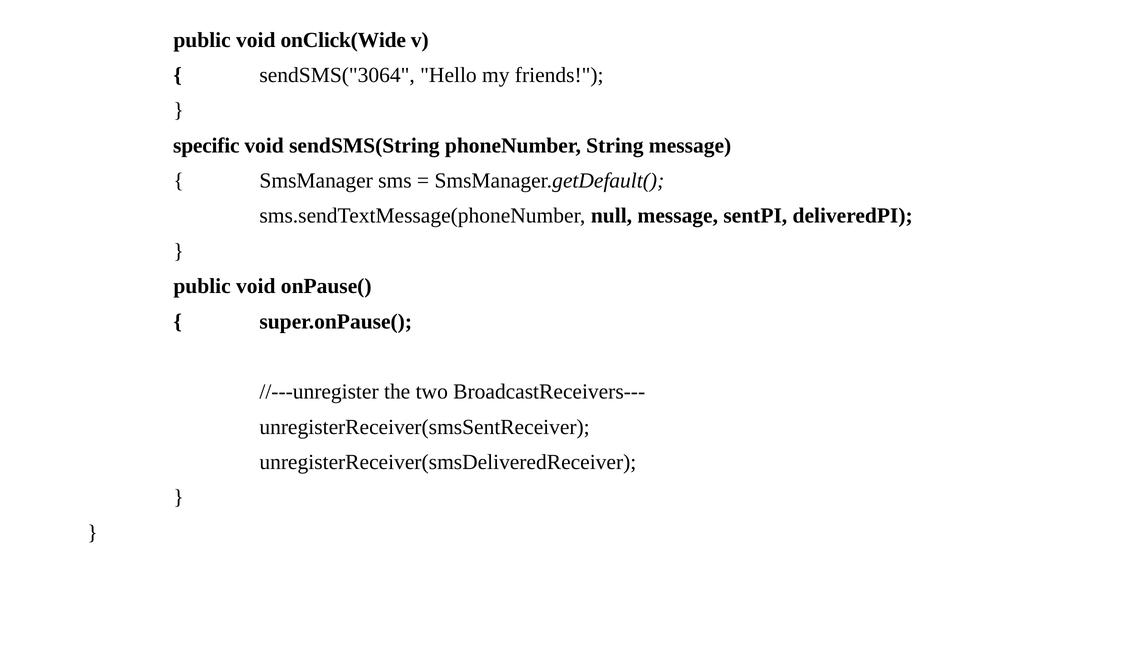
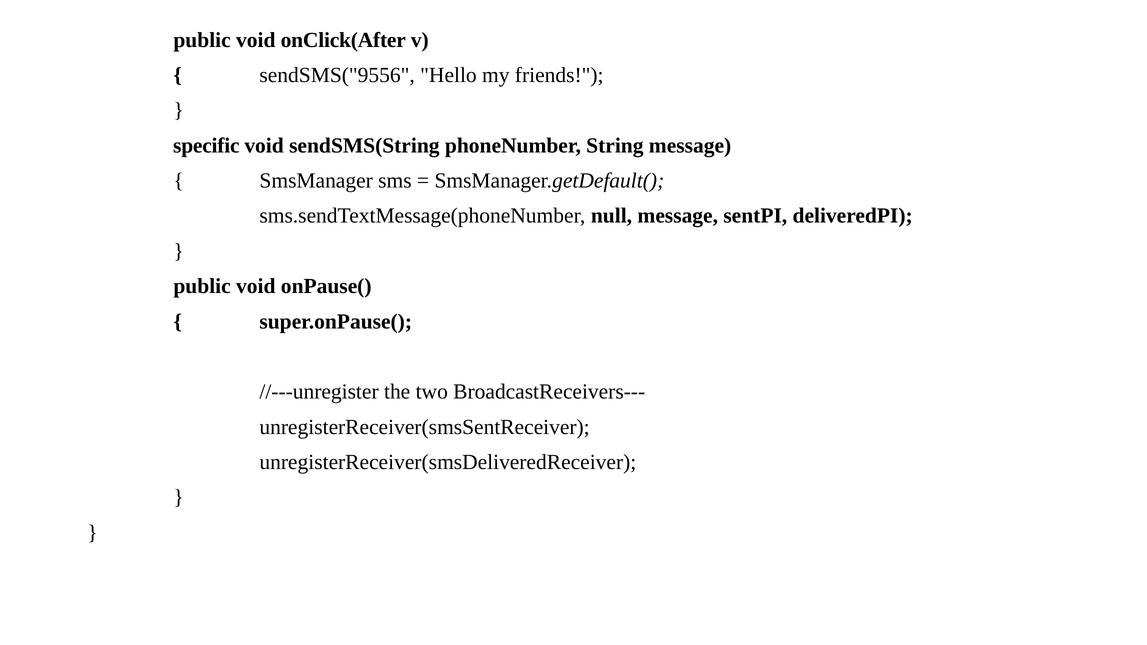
onClick(Wide: onClick(Wide -> onClick(After
sendSMS("3064: sendSMS("3064 -> sendSMS("9556
